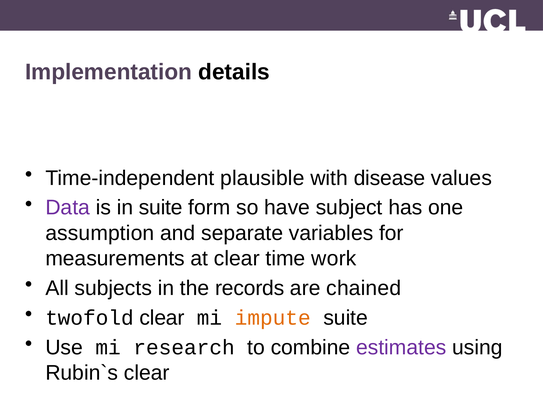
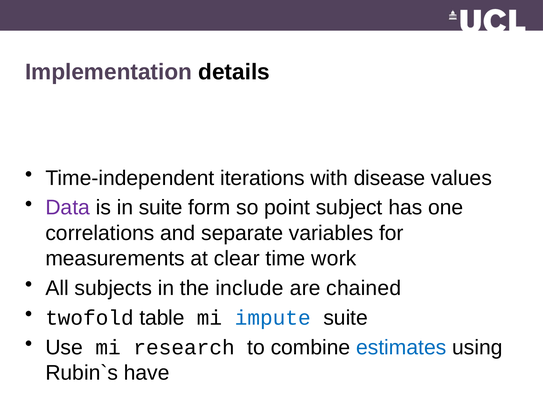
plausible: plausible -> iterations
have: have -> point
assumption: assumption -> correlations
records: records -> include
twofold clear: clear -> table
impute colour: orange -> blue
estimates colour: purple -> blue
clear at (147, 372): clear -> have
